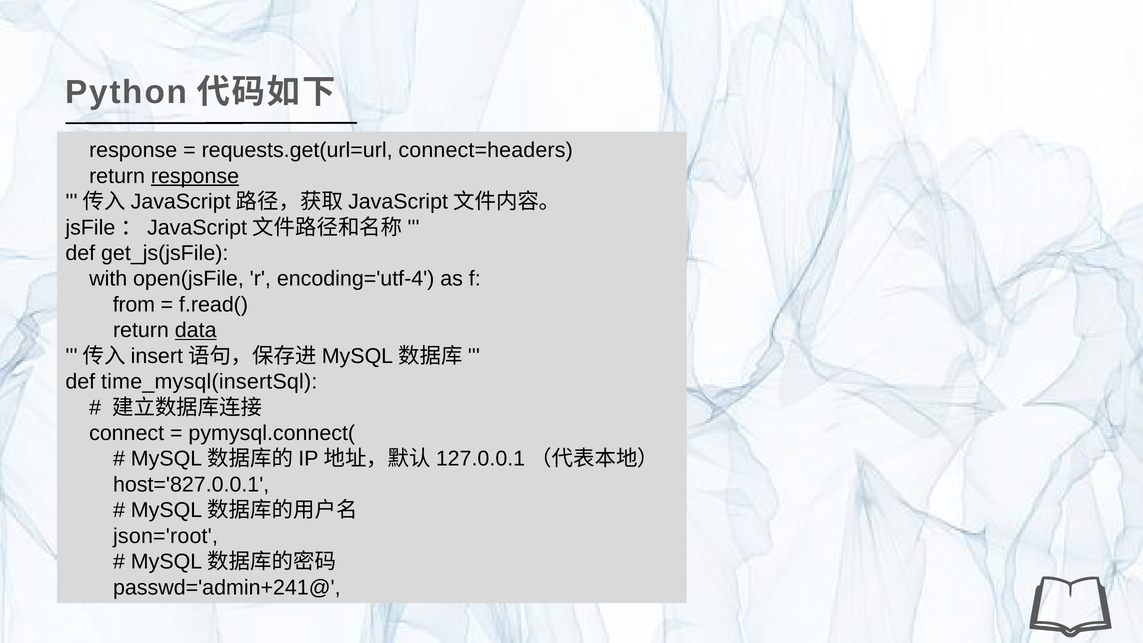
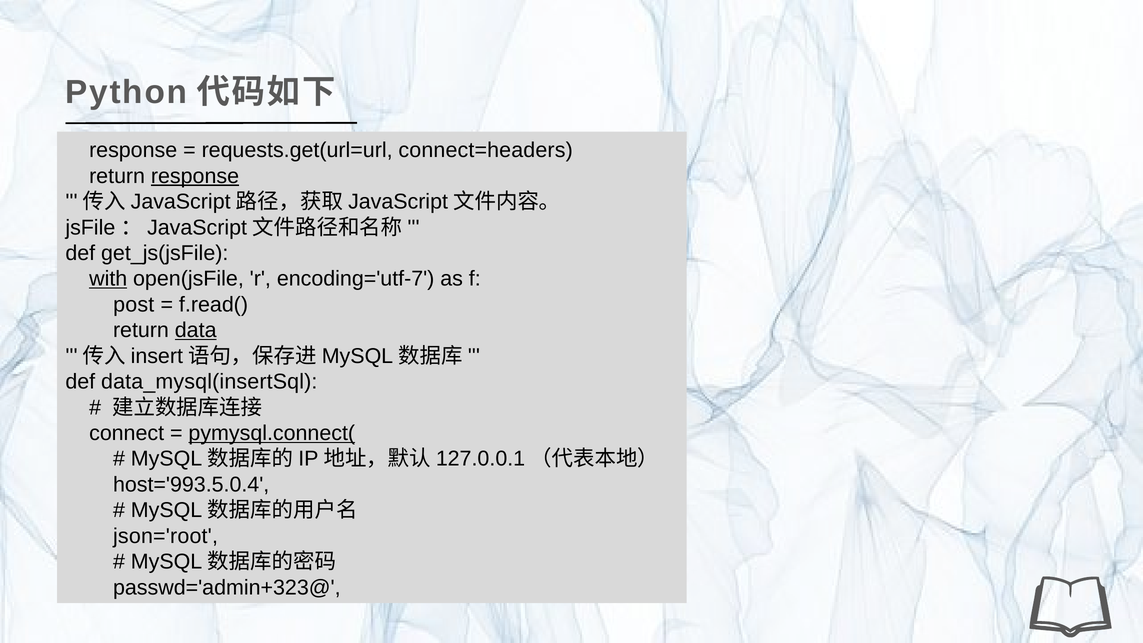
with underline: none -> present
encoding='utf-4: encoding='utf-4 -> encoding='utf-7
from: from -> post
time_mysql(insertSql: time_mysql(insertSql -> data_mysql(insertSql
pymysql.connect( underline: none -> present
host='827.0.0.1: host='827.0.0.1 -> host='993.5.0.4
passwd='admin+241@: passwd='admin+241@ -> passwd='admin+323@
